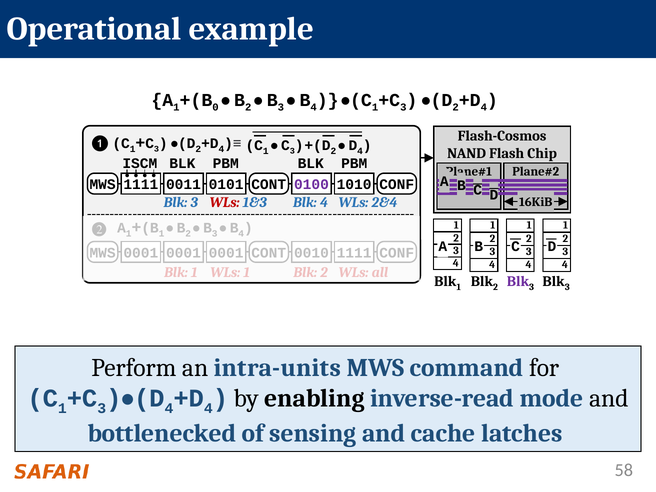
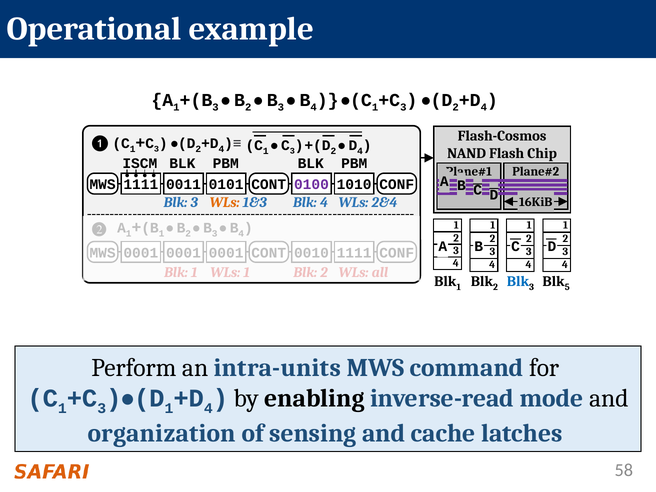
0 at (216, 107): 0 -> 3
WLs at (225, 203) colour: red -> orange
Blk at (518, 281) colour: purple -> blue
3 at (567, 287): 3 -> 5
4 at (169, 408): 4 -> 1
bottlenecked: bottlenecked -> organization
